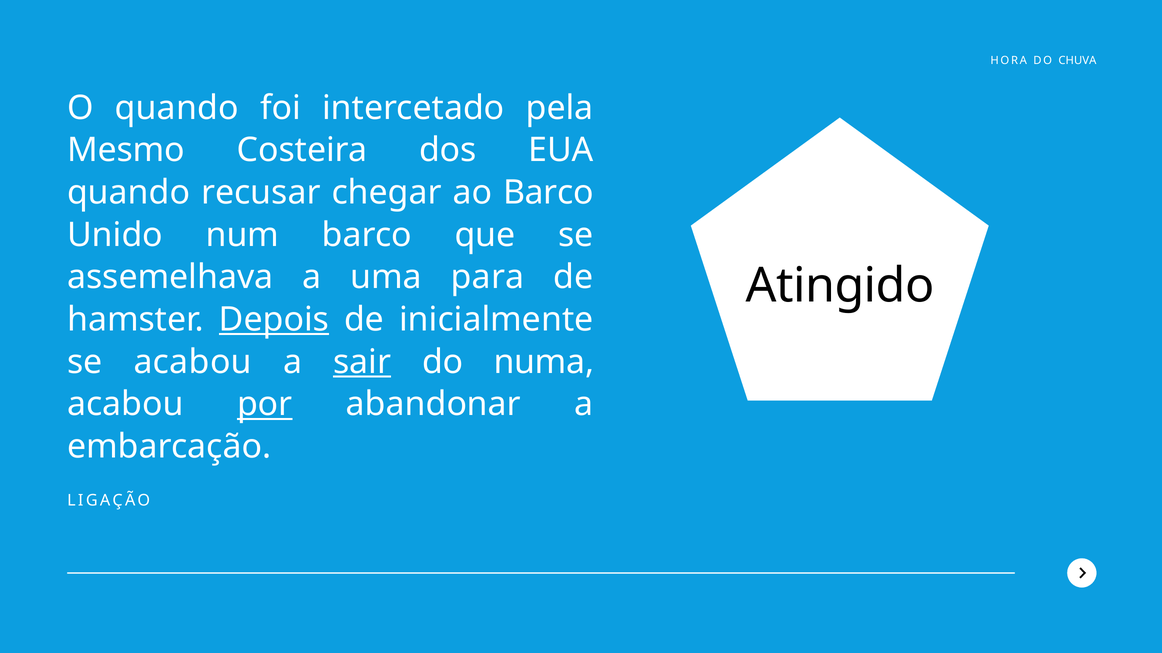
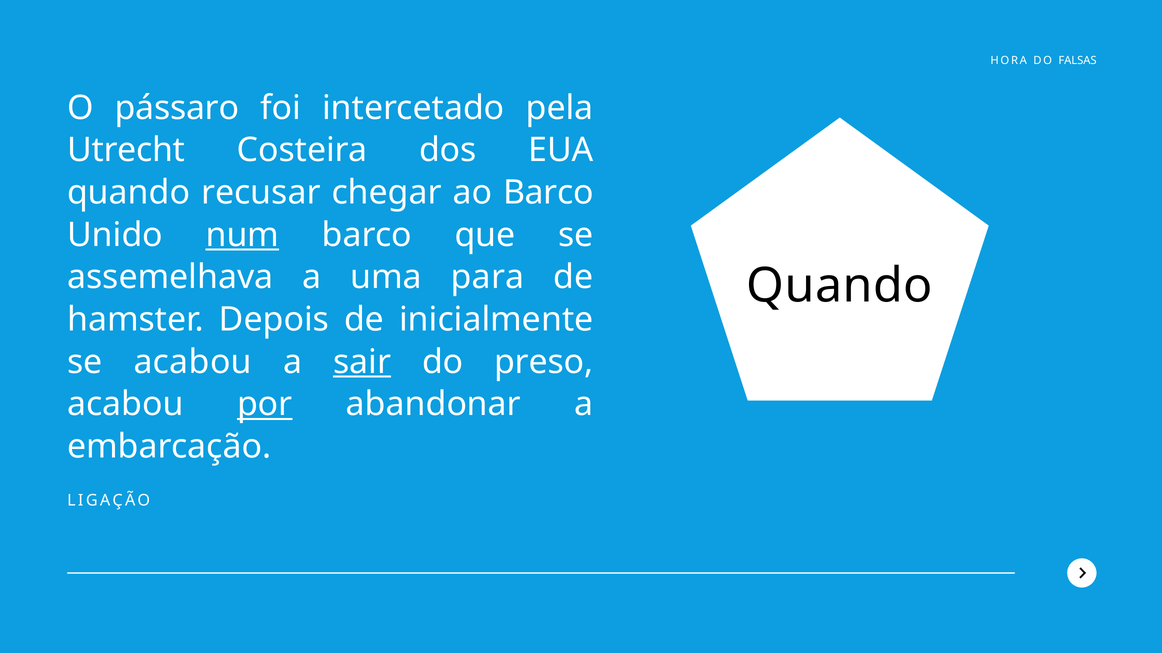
CHUVA: CHUVA -> FALSAS
O quando: quando -> pássaro
Mesmo: Mesmo -> Utrecht
num underline: none -> present
Atingido at (840, 286): Atingido -> Quando
Depois underline: present -> none
numa: numa -> preso
